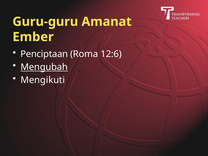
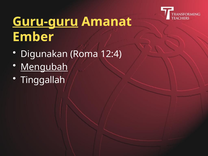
Guru-guru underline: none -> present
Penciptaan: Penciptaan -> Digunakan
12:6: 12:6 -> 12:4
Mengikuti: Mengikuti -> Tinggallah
